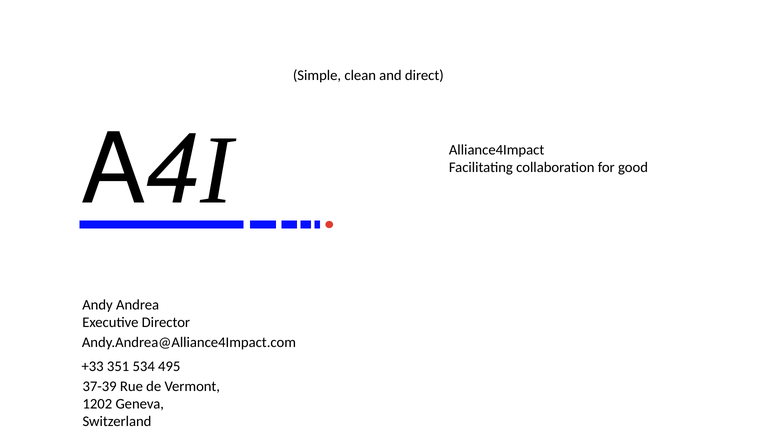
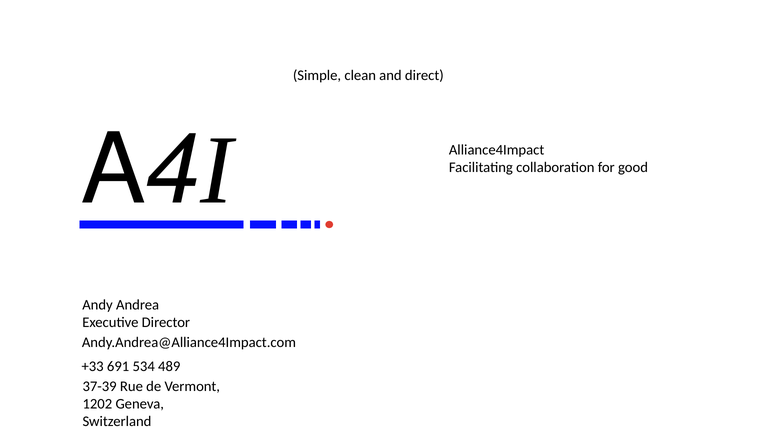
351: 351 -> 691
495: 495 -> 489
